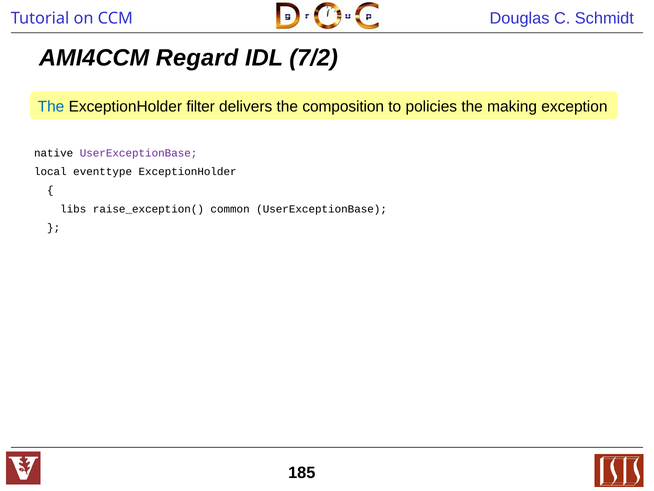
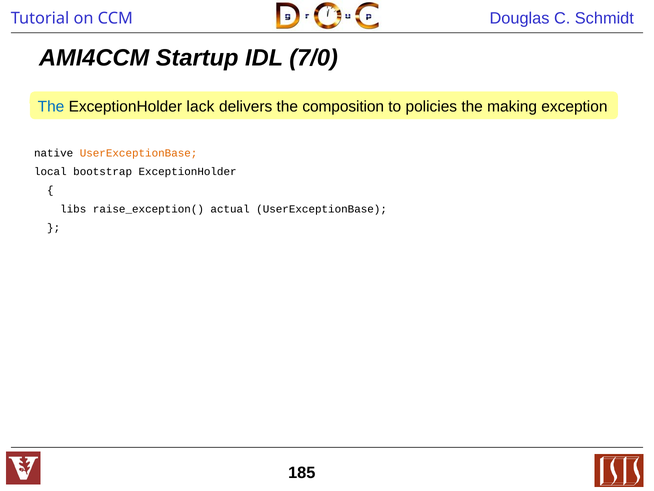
Regard: Regard -> Startup
7/2: 7/2 -> 7/0
filter: filter -> lack
UserExceptionBase at (139, 153) colour: purple -> orange
eventtype: eventtype -> bootstrap
common: common -> actual
